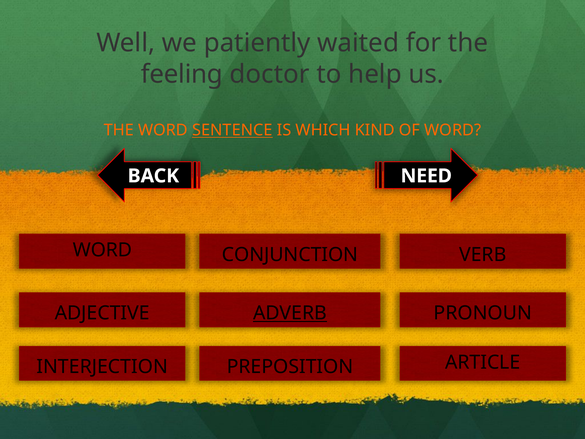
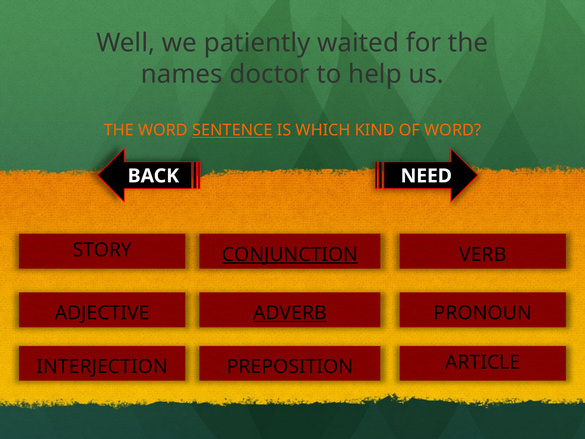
feeling: feeling -> names
WORD at (102, 250): WORD -> STORY
CONJUNCTION underline: none -> present
